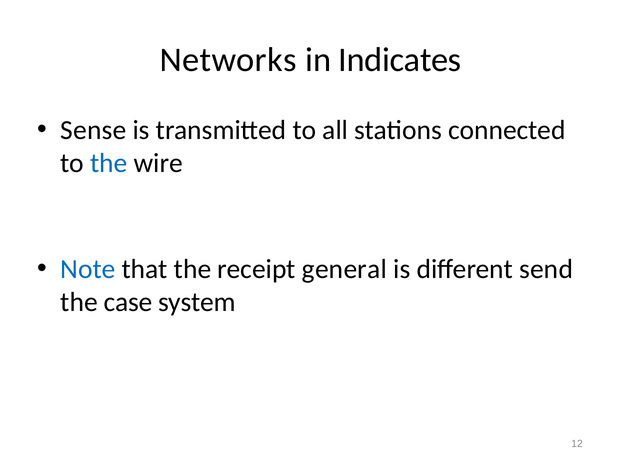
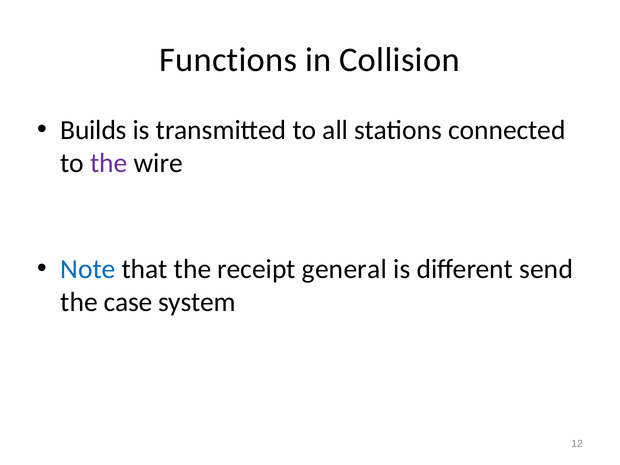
Networks: Networks -> Functions
Indicates: Indicates -> Collision
Sense: Sense -> Builds
the at (109, 163) colour: blue -> purple
